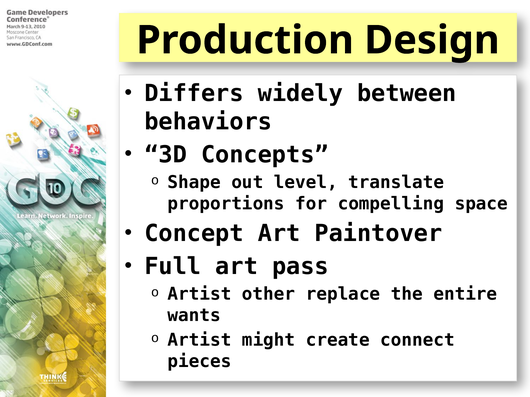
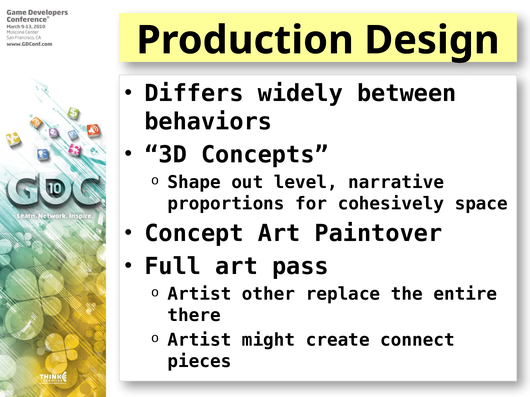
translate: translate -> narrative
compelling: compelling -> cohesively
wants: wants -> there
